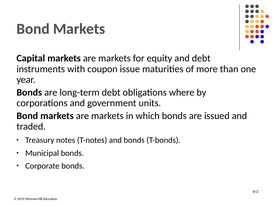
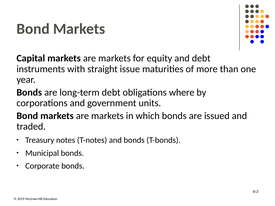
coupon: coupon -> straight
